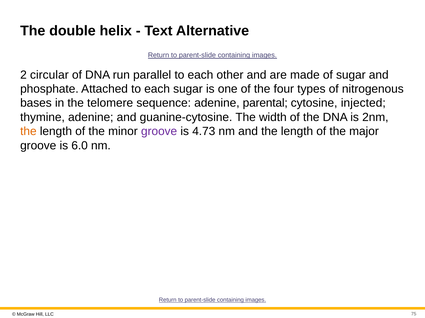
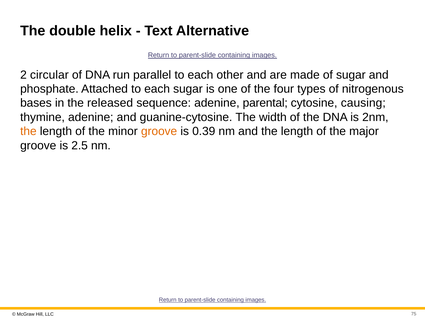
telomere: telomere -> released
injected: injected -> causing
groove at (159, 132) colour: purple -> orange
4.73: 4.73 -> 0.39
6.0: 6.0 -> 2.5
